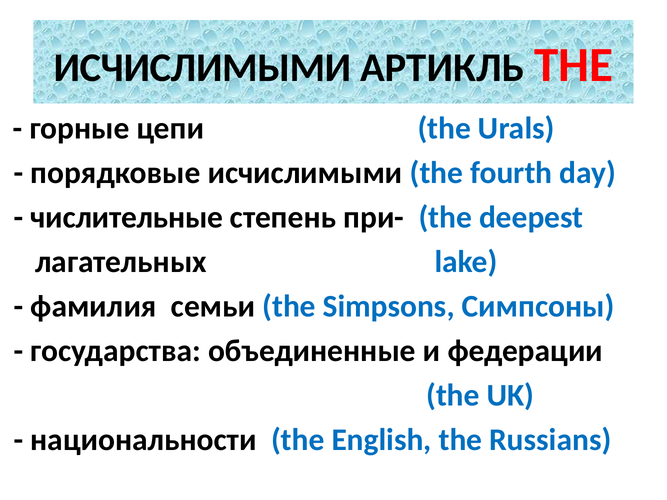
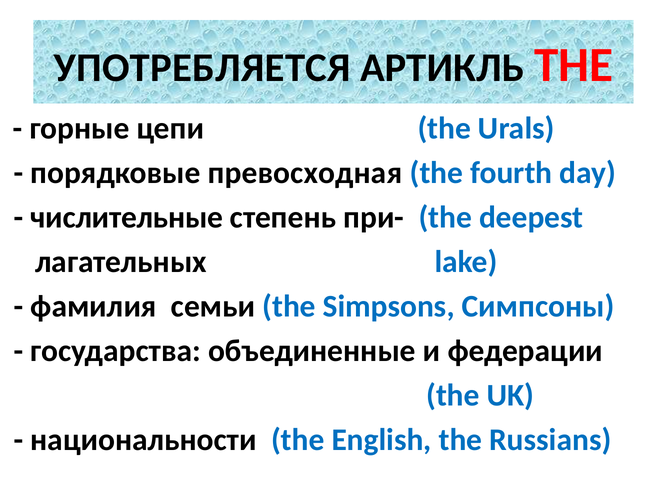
ИСЧИСЛИМЫМИ at (203, 68): ИСЧИСЛИМЫМИ -> УПОТРЕБЛЯЕТСЯ
порядковые исчислимыми: исчислимыми -> превосходная
